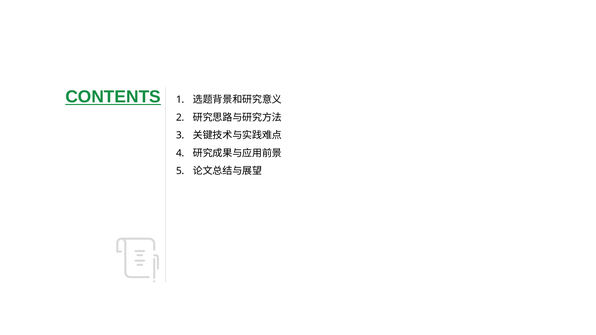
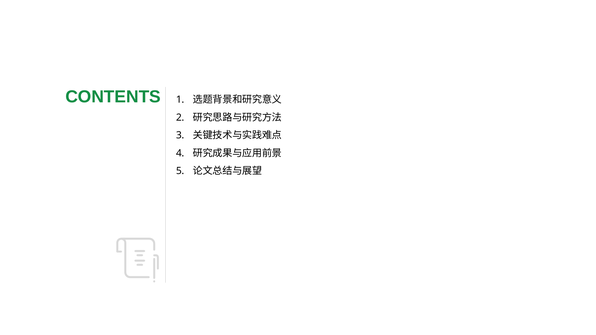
CONTENTS underline: present -> none
